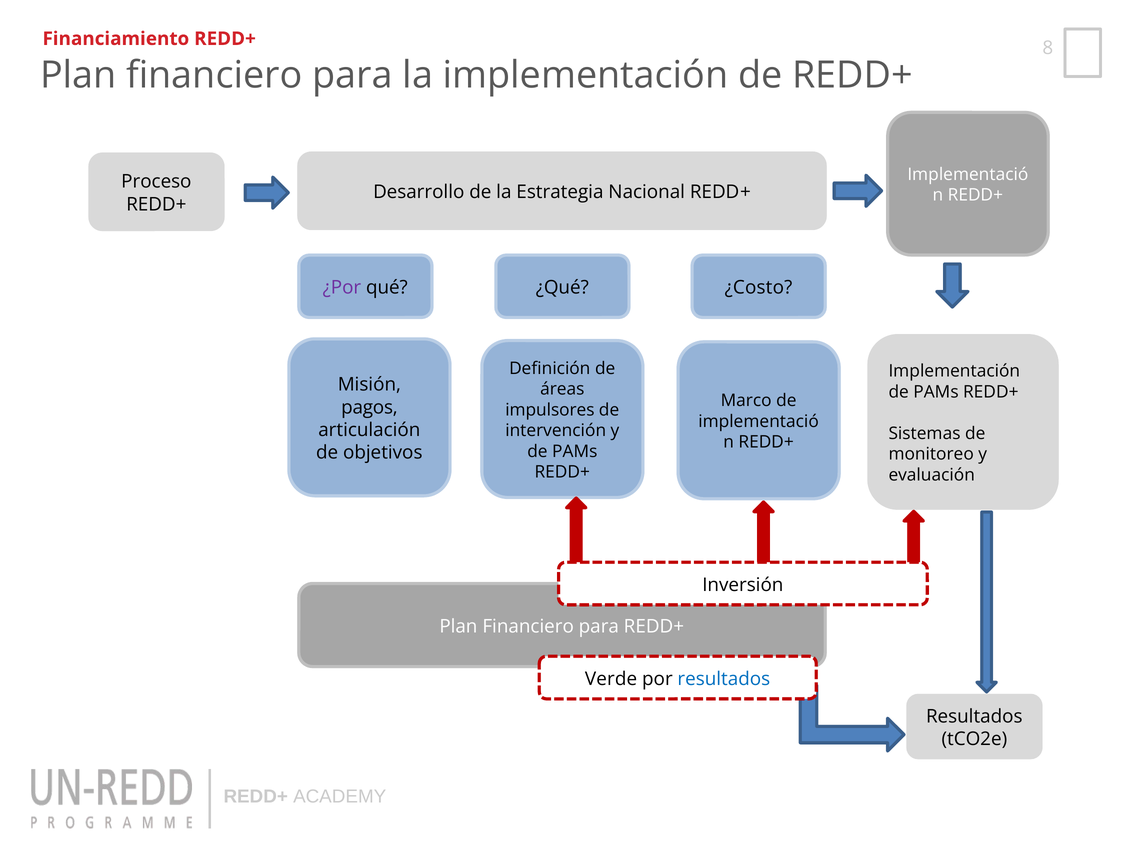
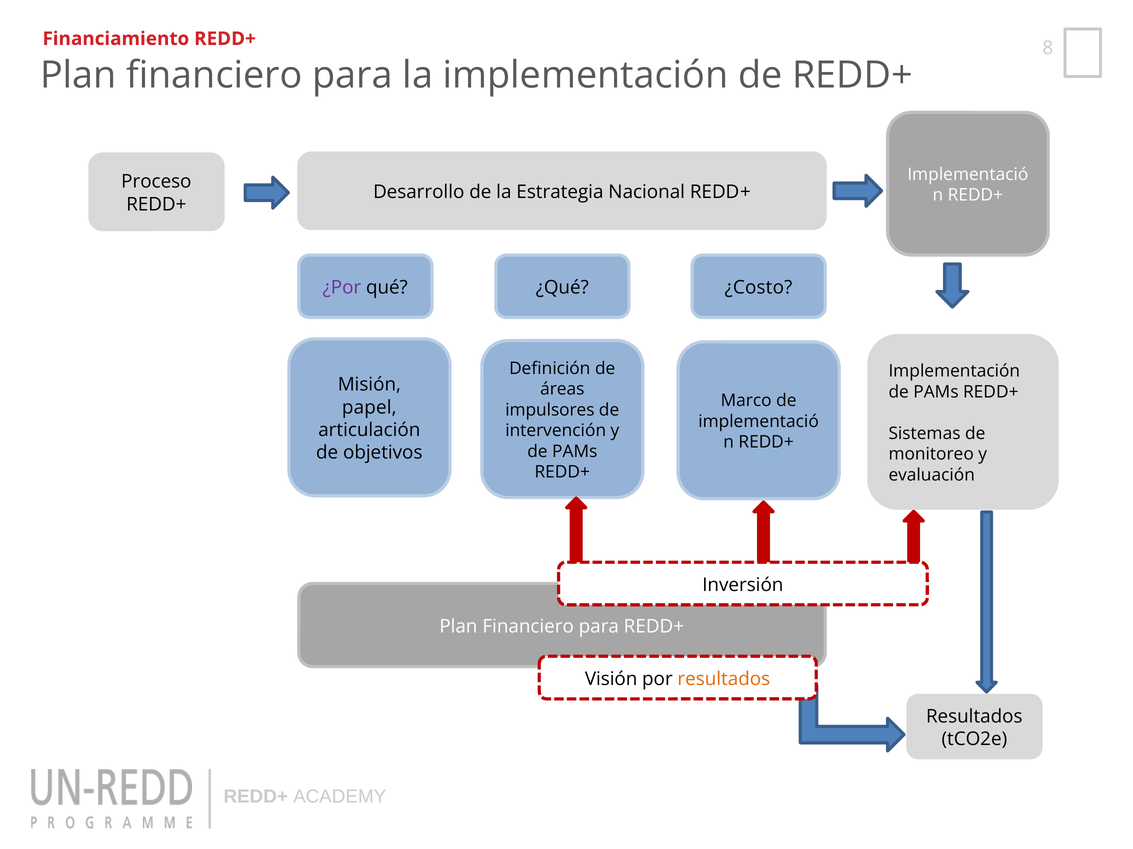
pagos: pagos -> papel
Verde: Verde -> Visión
resultados at (724, 679) colour: blue -> orange
